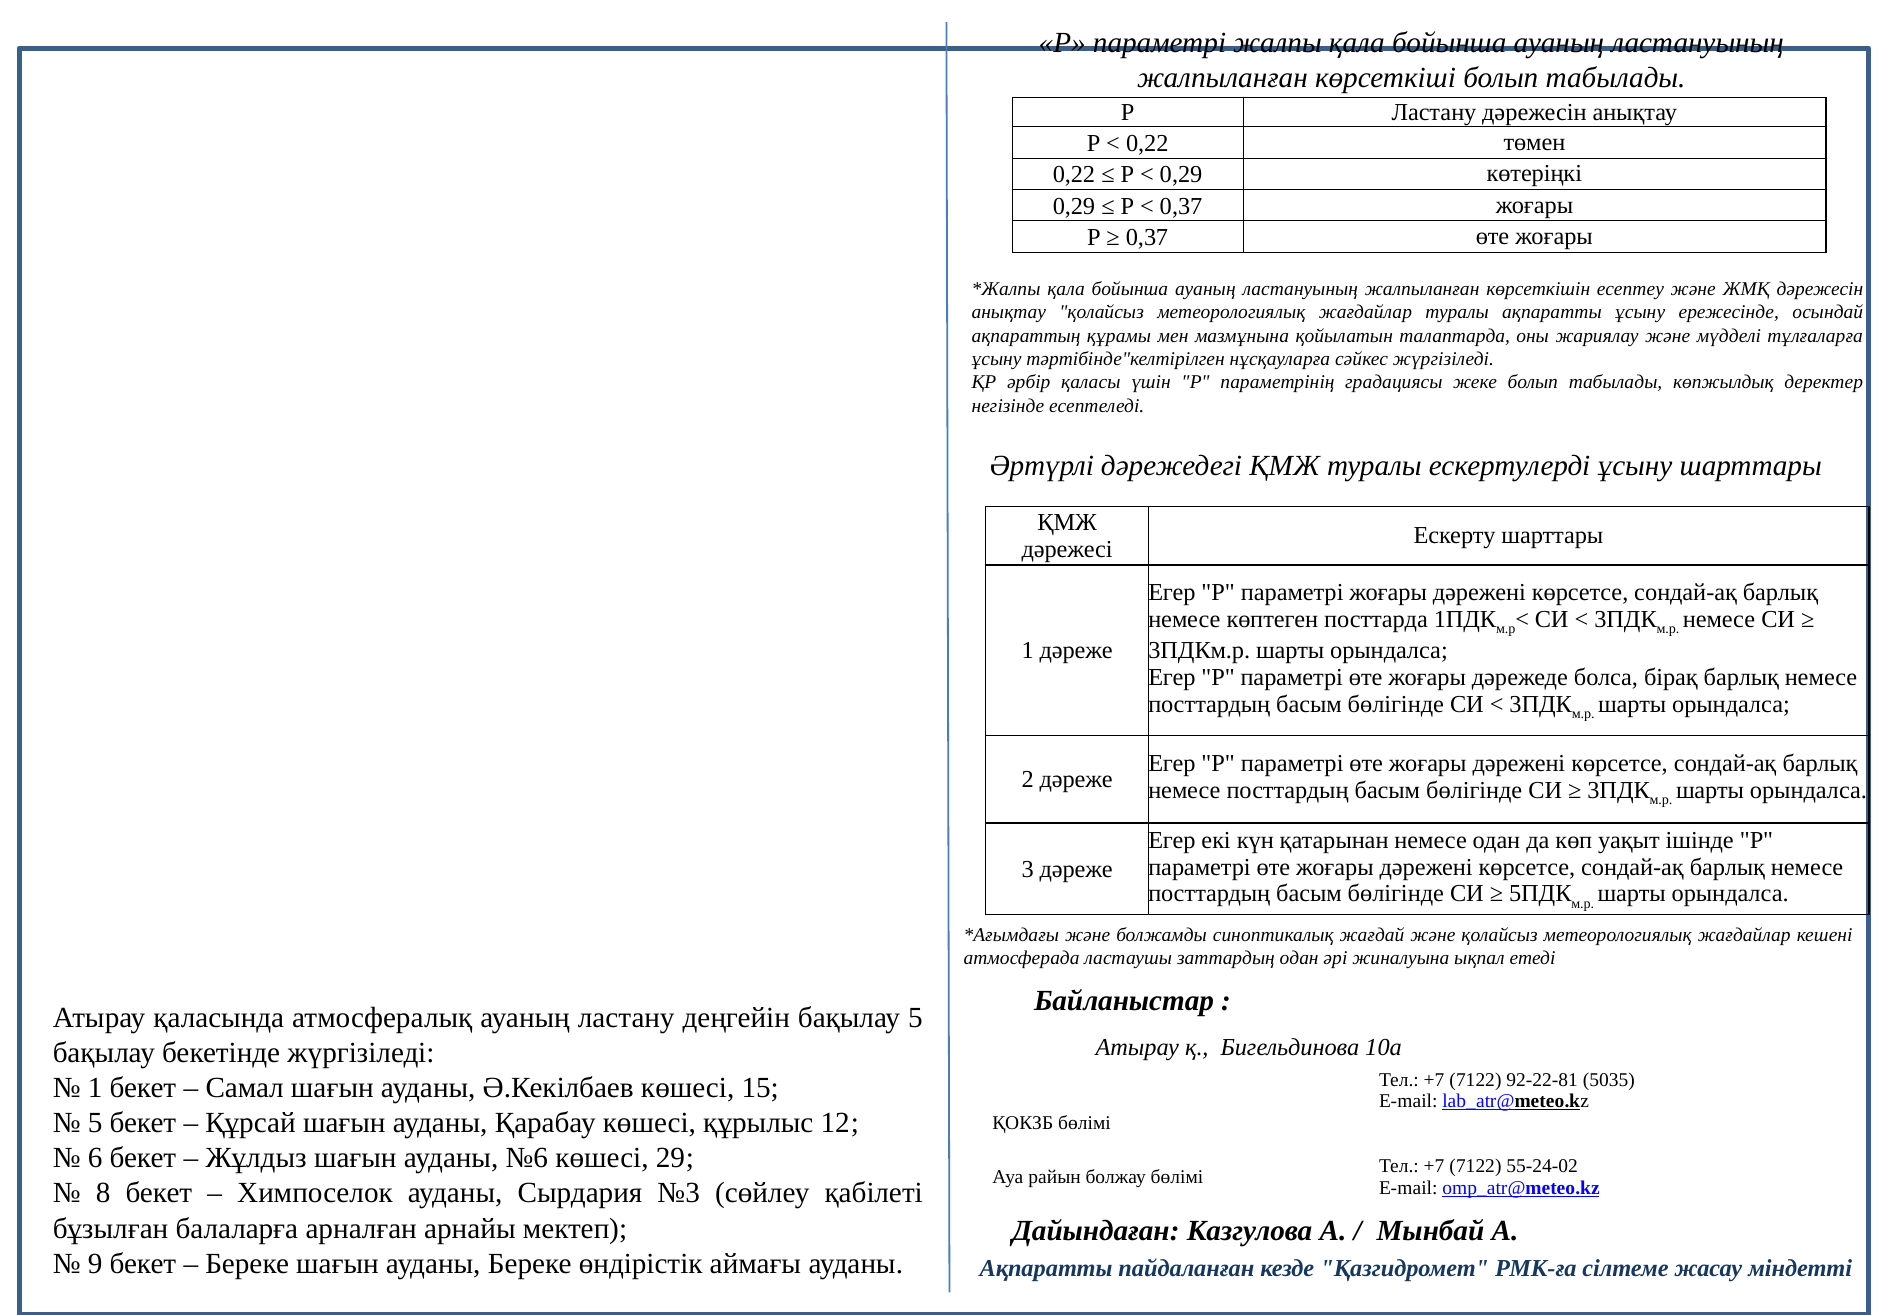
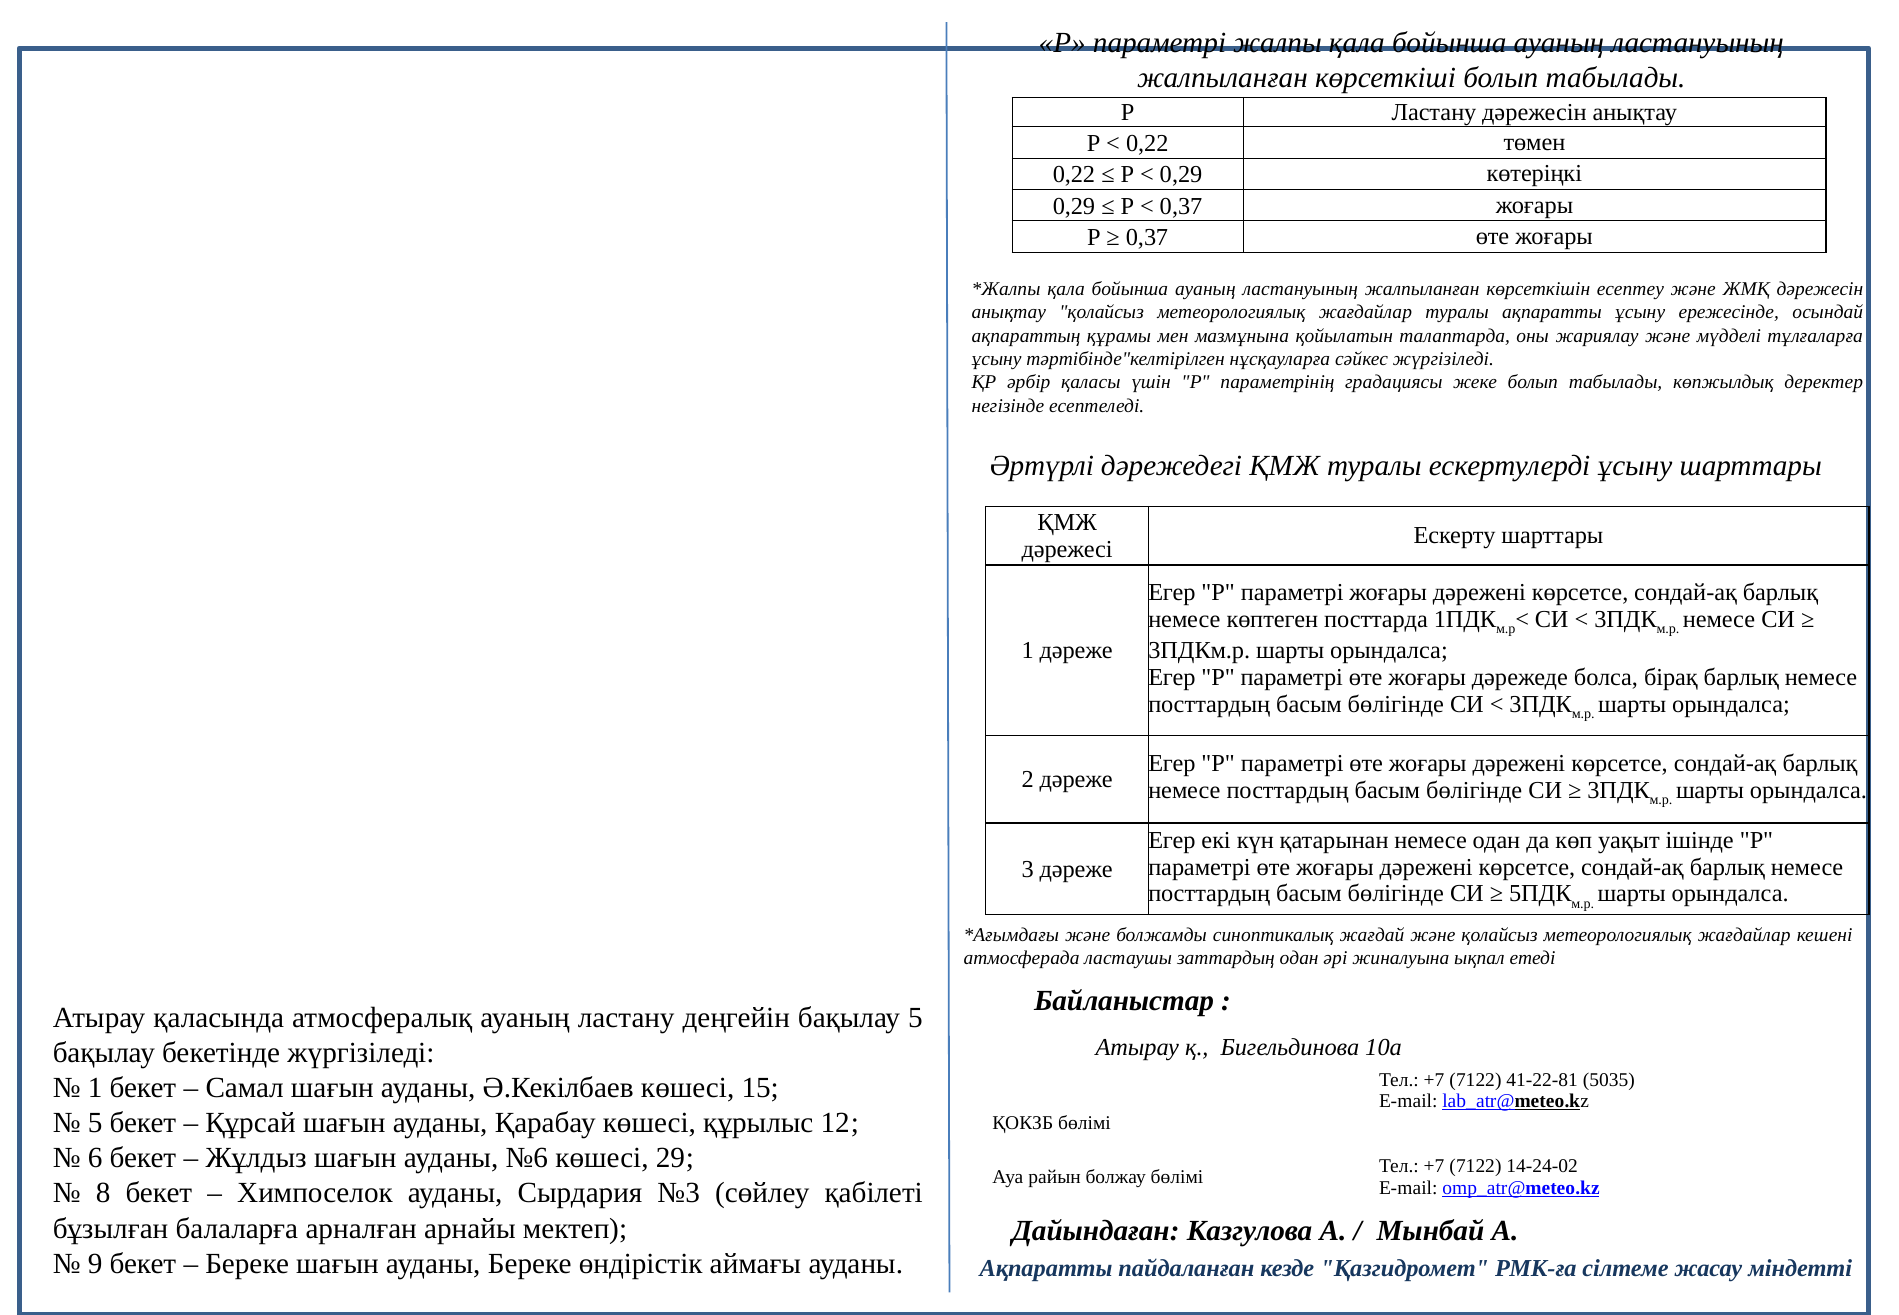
92-22-81: 92-22-81 -> 41-22-81
55-24-02: 55-24-02 -> 14-24-02
